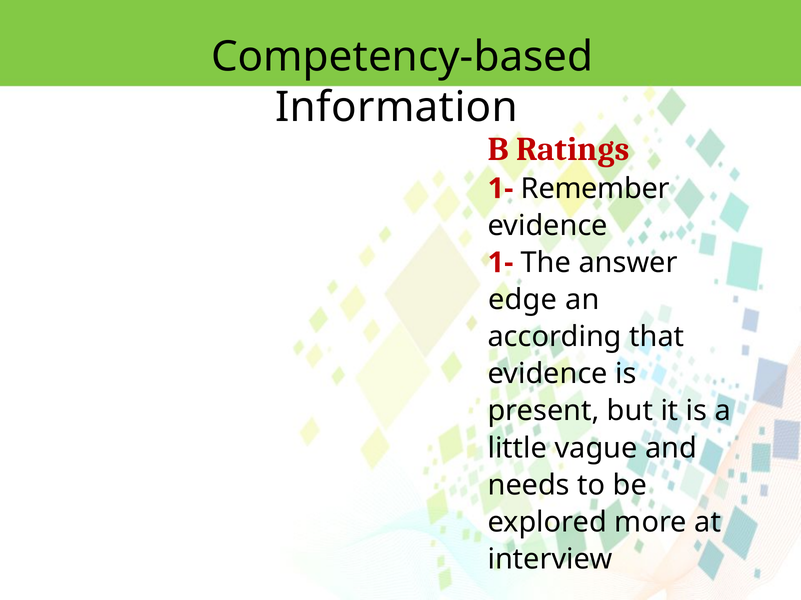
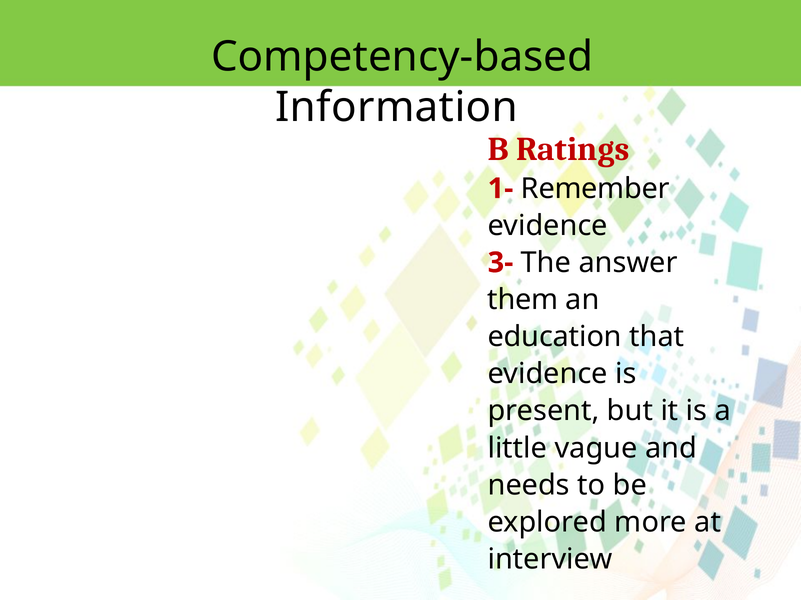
1- at (501, 263): 1- -> 3-
edge: edge -> them
according: according -> education
